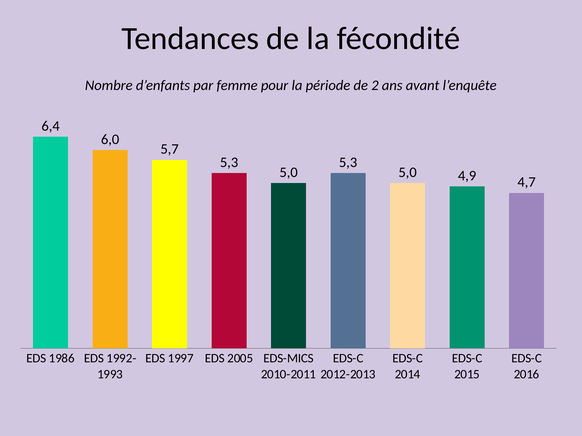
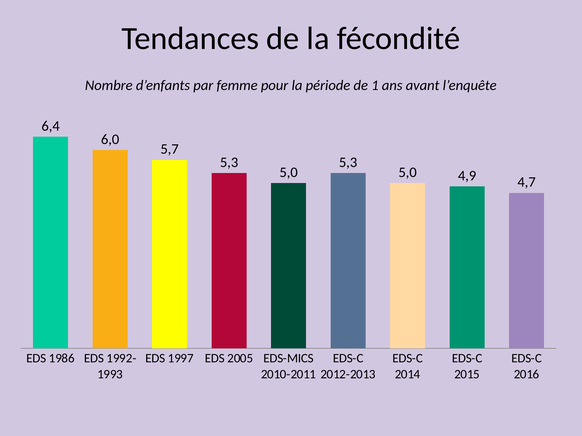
2: 2 -> 1
